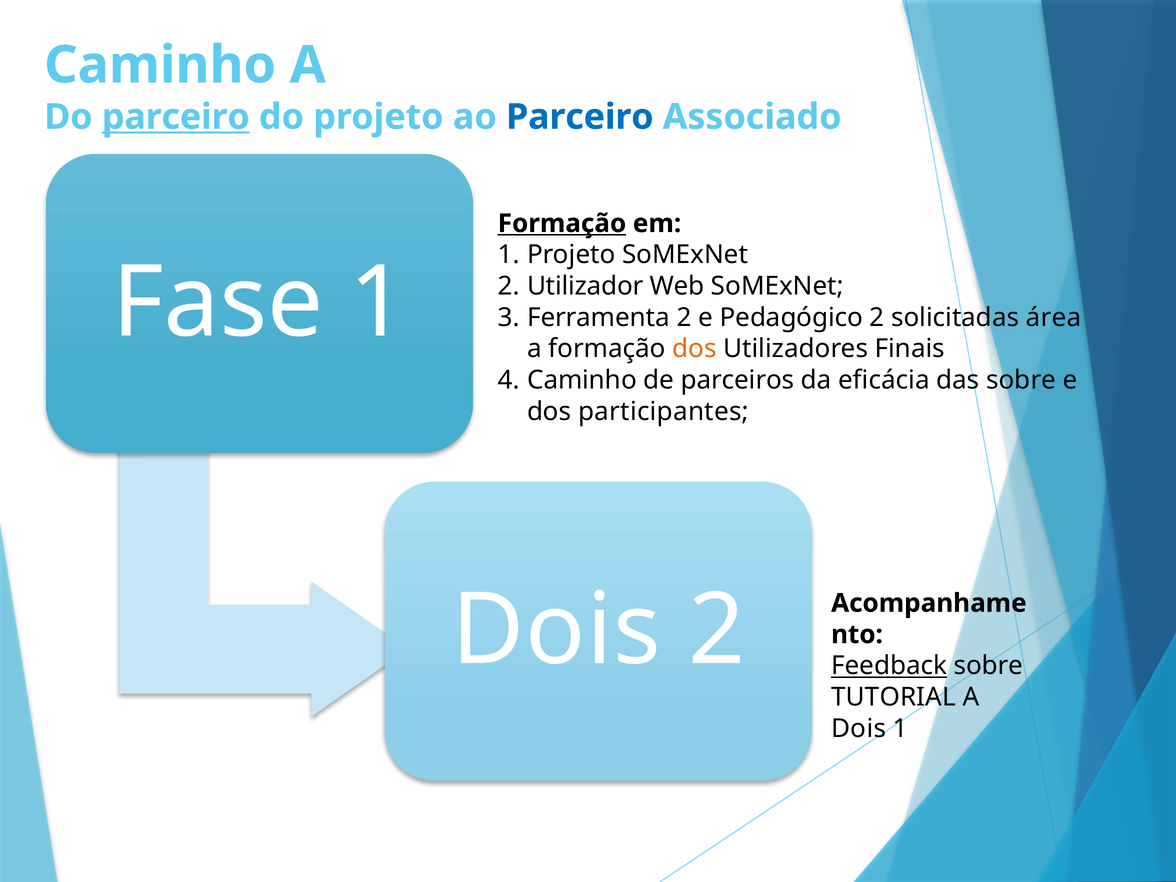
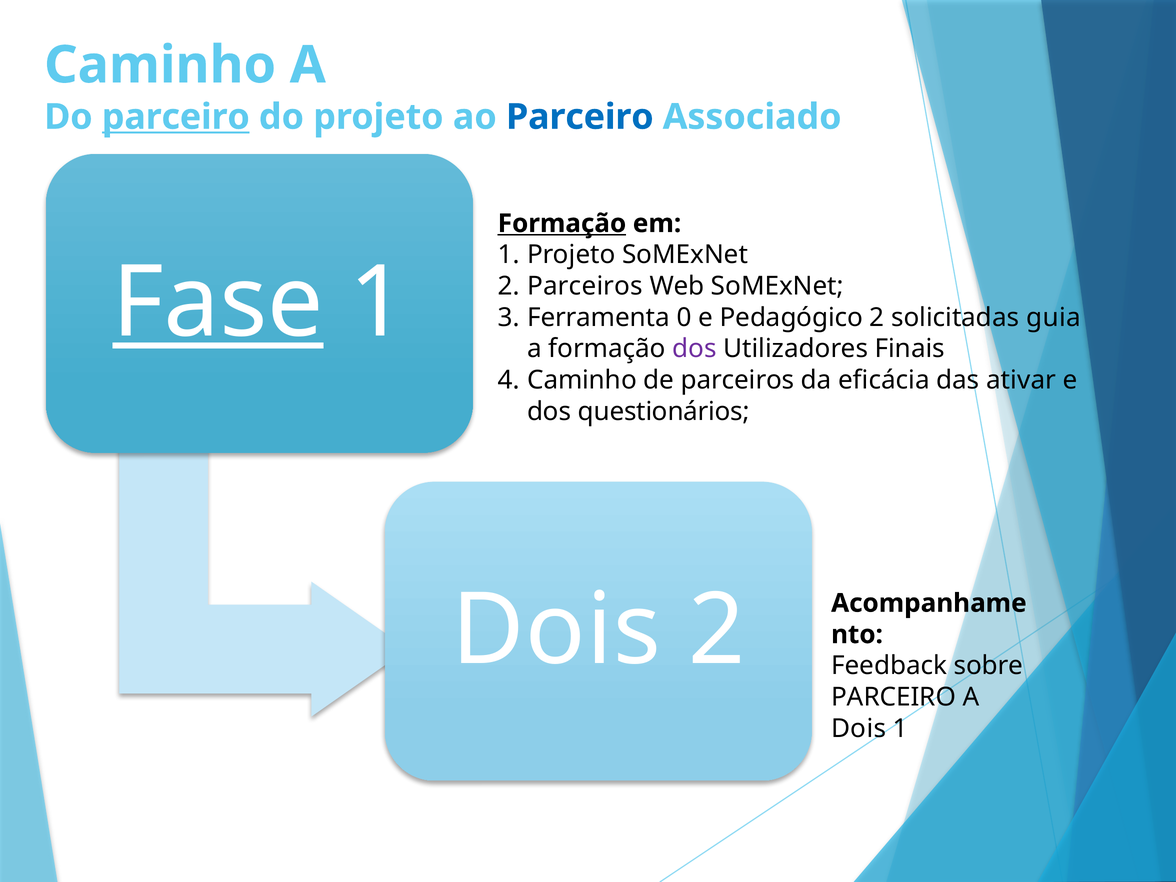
Fase underline: none -> present
2 Utilizador: Utilizador -> Parceiros
Ferramenta 2: 2 -> 0
área: área -> guia
dos at (695, 349) colour: orange -> purple
das sobre: sobre -> ativar
participantes: participantes -> questionários
Feedback underline: present -> none
TUTORIAL at (894, 697): TUTORIAL -> PARCEIRO
